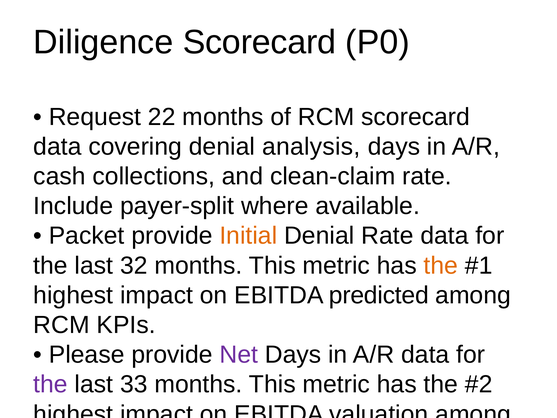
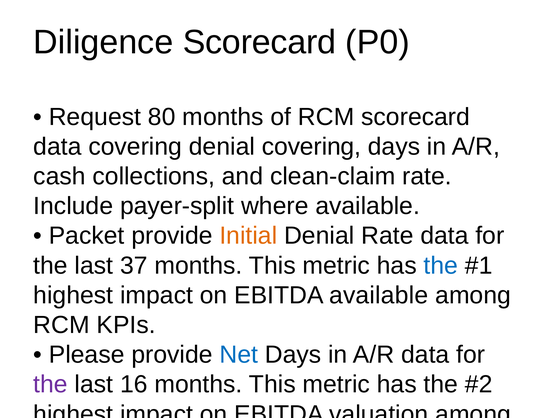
22: 22 -> 80
denial analysis: analysis -> covering
32: 32 -> 37
the at (441, 265) colour: orange -> blue
EBITDA predicted: predicted -> available
Net at (239, 355) colour: purple -> blue
33: 33 -> 16
